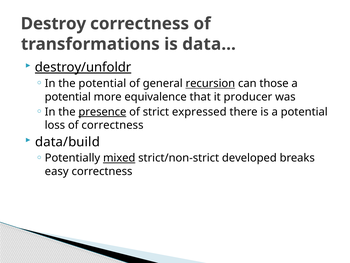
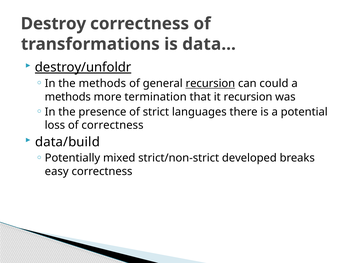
the potential: potential -> methods
those: those -> could
potential at (68, 97): potential -> methods
equivalence: equivalence -> termination
it producer: producer -> recursion
presence underline: present -> none
expressed: expressed -> languages
mixed underline: present -> none
